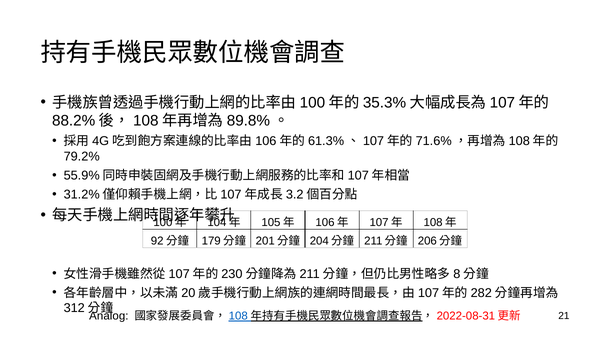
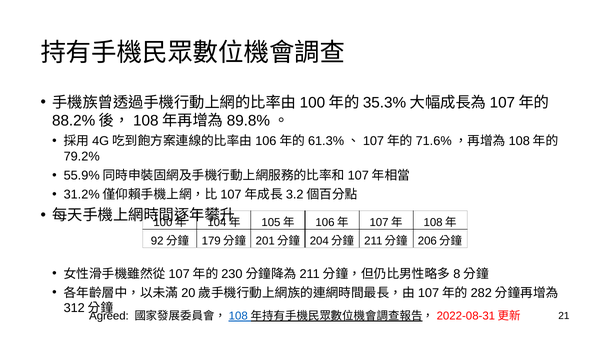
Analog: Analog -> Agreed
